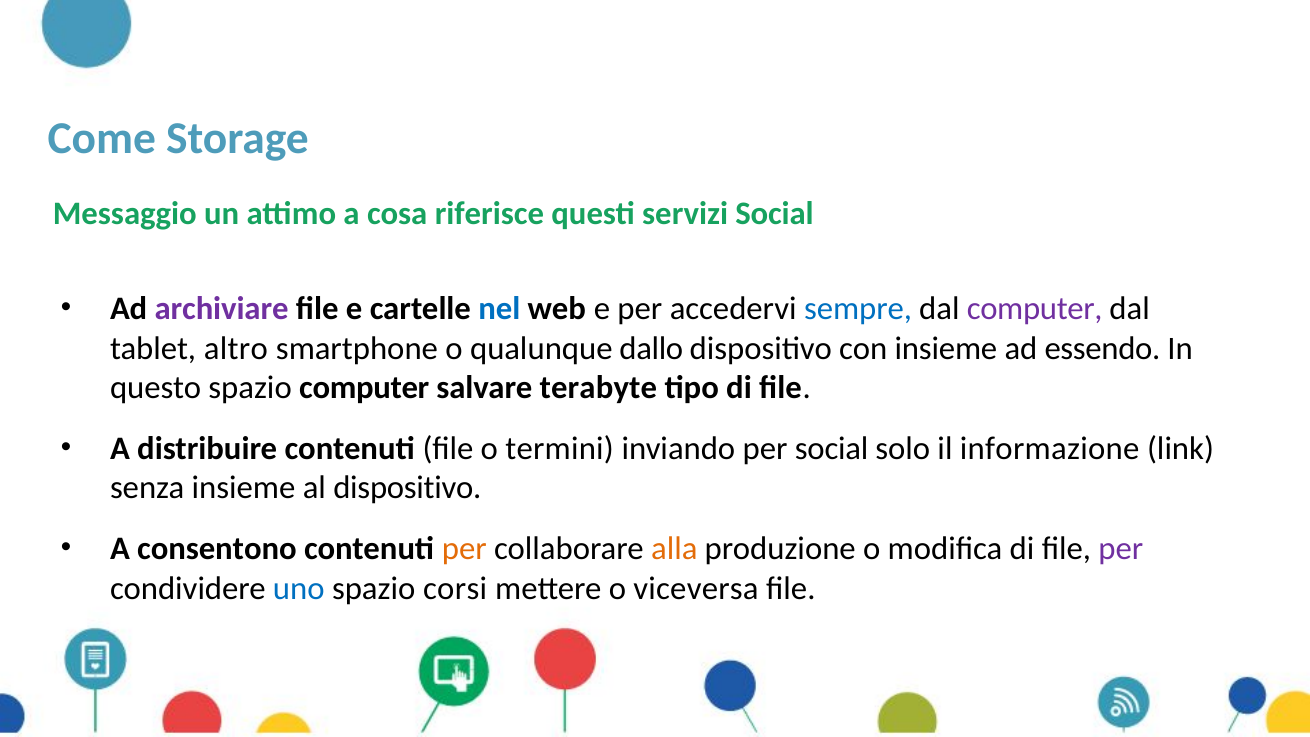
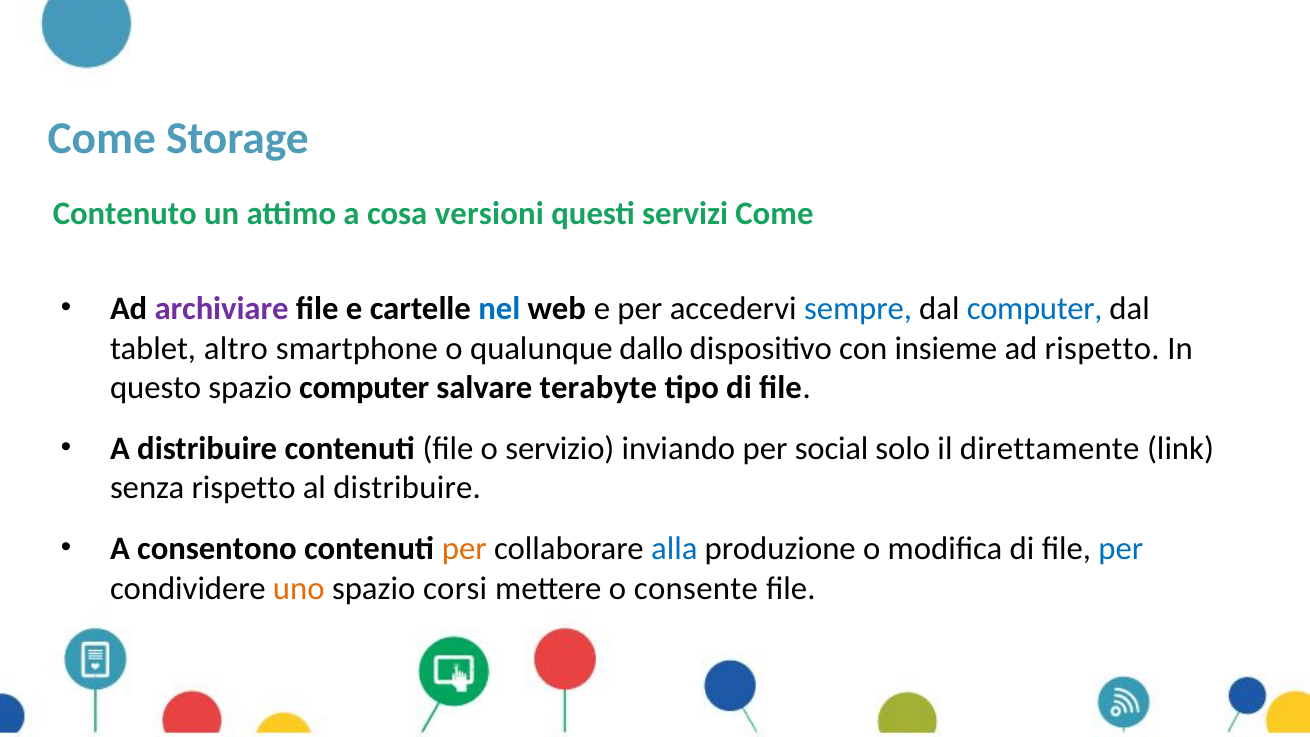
Messaggio: Messaggio -> Contenuto
riferisce: riferisce -> versioni
servizi Social: Social -> Come
computer at (1035, 309) colour: purple -> blue
ad essendo: essendo -> rispetto
termini: termini -> servizio
informazione: informazione -> direttamente
senza insieme: insieme -> rispetto
al dispositivo: dispositivo -> distribuire
alla colour: orange -> blue
per at (1121, 549) colour: purple -> blue
uno colour: blue -> orange
viceversa: viceversa -> consente
